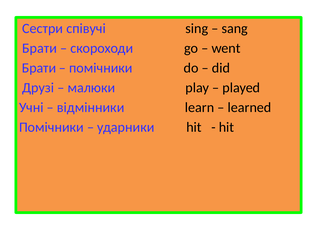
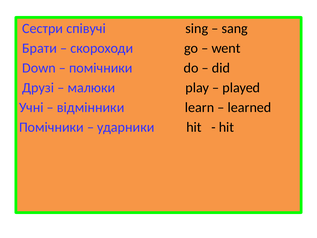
Брати at (39, 68): Брати -> Down
